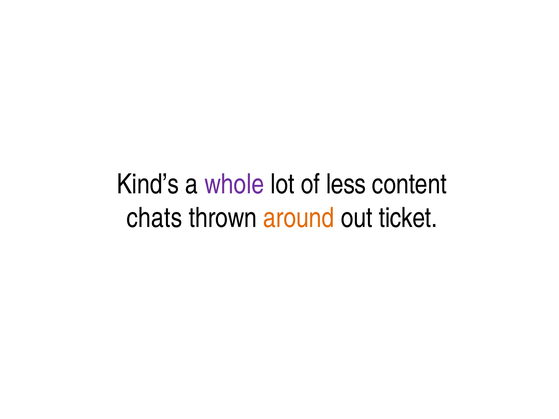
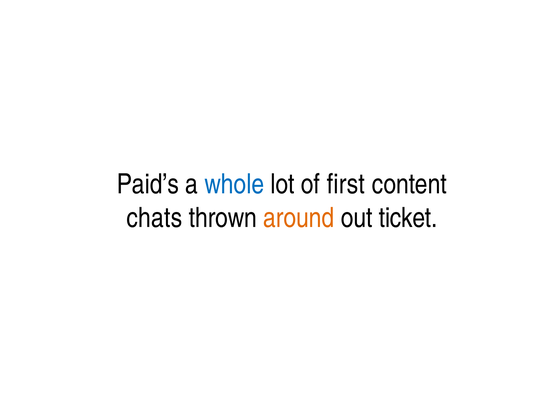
Kind’s: Kind’s -> Paid’s
whole colour: purple -> blue
less: less -> first
